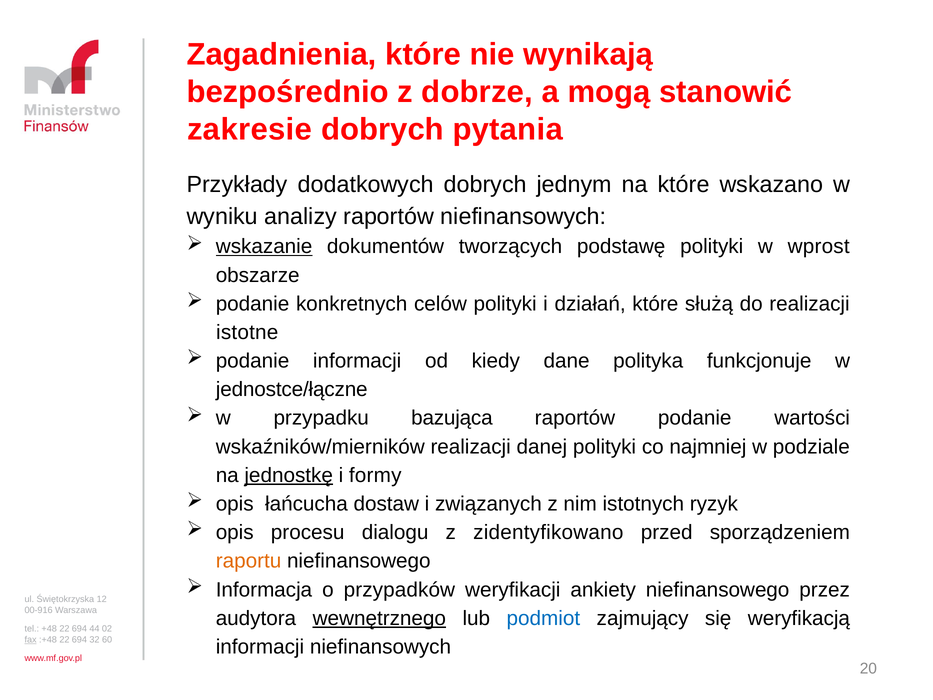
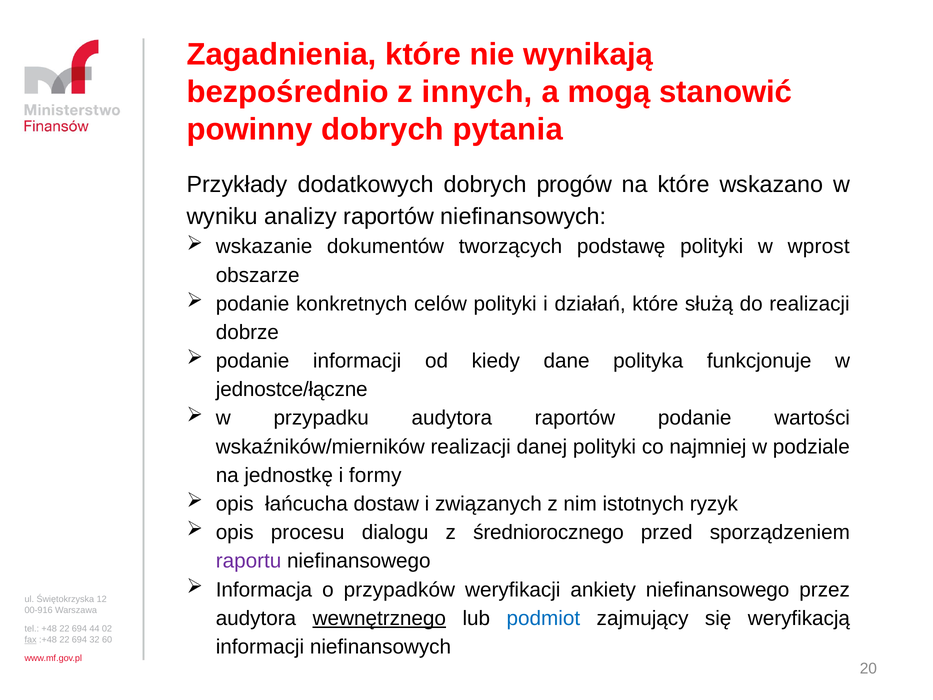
dobrze: dobrze -> innych
zakresie: zakresie -> powinny
jednym: jednym -> progów
wskazanie underline: present -> none
istotne: istotne -> dobrze
przypadku bazująca: bazująca -> audytora
jednostkę underline: present -> none
zidentyfikowano: zidentyfikowano -> średniorocznego
raportu colour: orange -> purple
